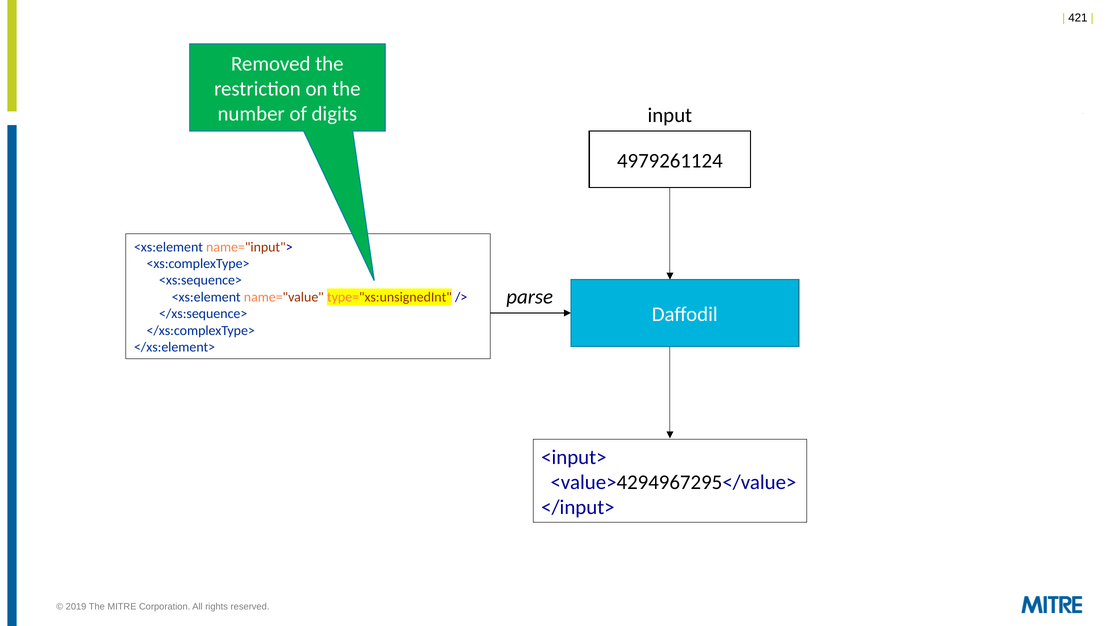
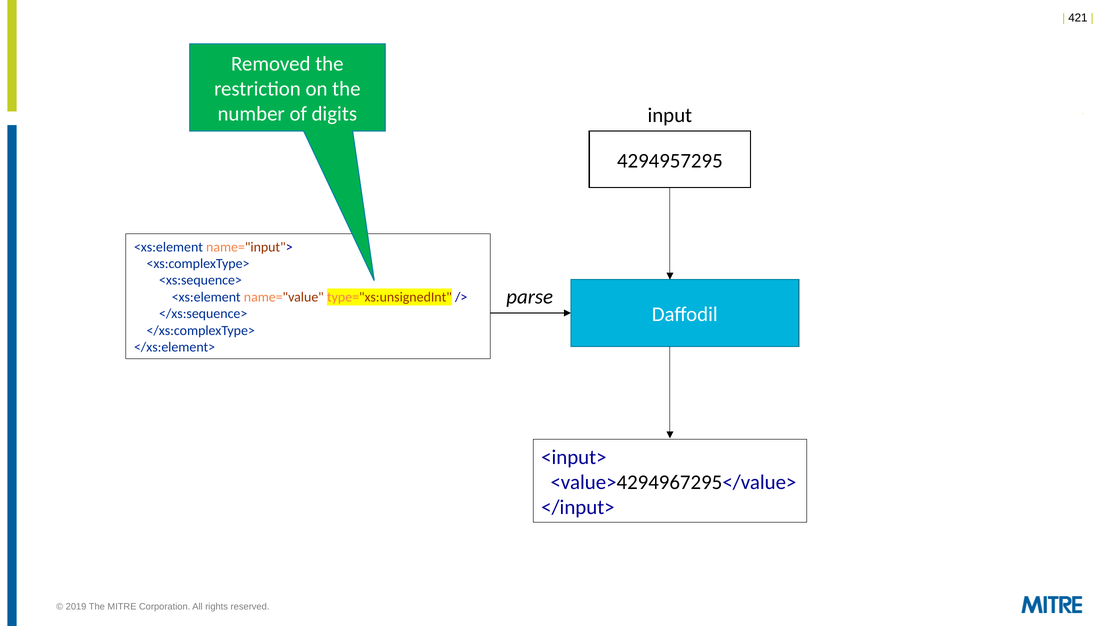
4979261124: 4979261124 -> 4294957295
